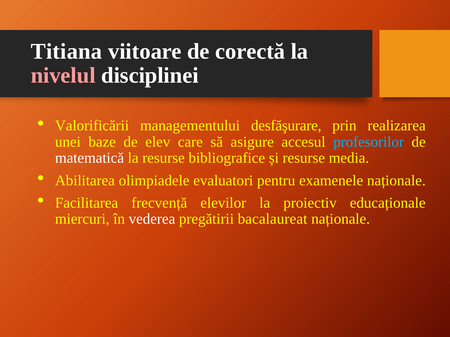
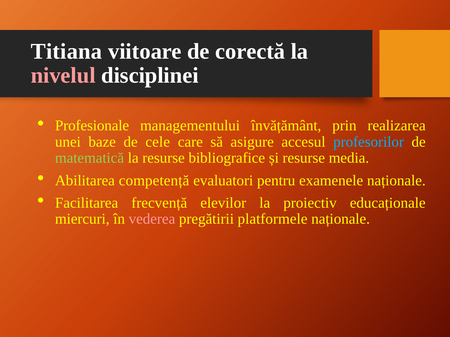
Valorificării: Valorificării -> Profesionale
desfăşurare: desfăşurare -> învățământ
elev: elev -> cele
matematică colour: white -> light green
olimpiadele: olimpiadele -> competență
vederea colour: white -> pink
bacalaureat: bacalaureat -> platformele
